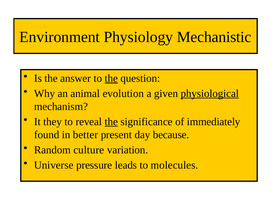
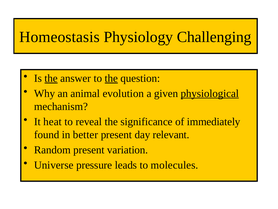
Environment: Environment -> Homeostasis
Mechanistic: Mechanistic -> Challenging
the at (51, 78) underline: none -> present
they: they -> heat
the at (111, 121) underline: present -> none
because: because -> relevant
Random culture: culture -> present
